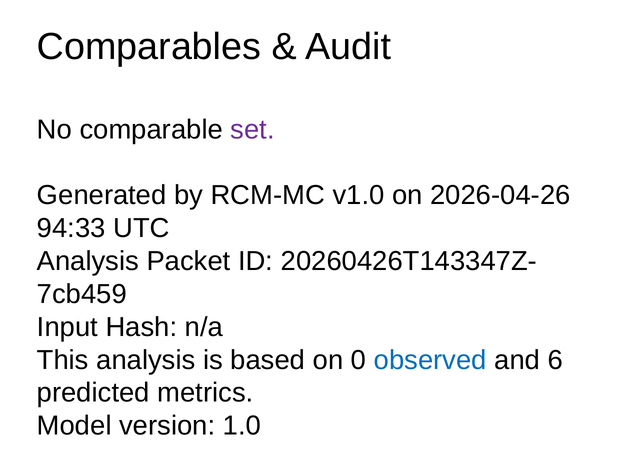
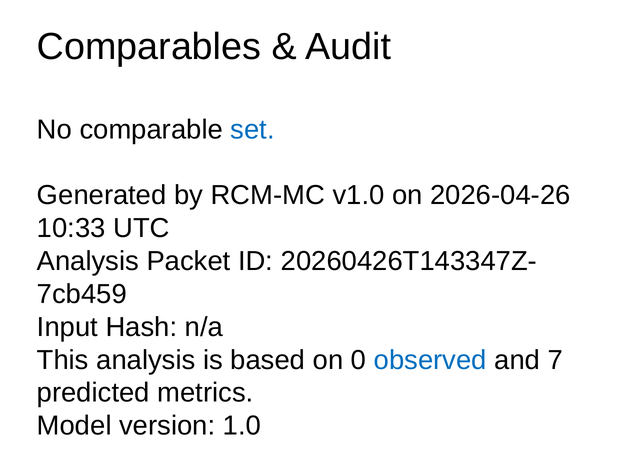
set colour: purple -> blue
94:33: 94:33 -> 10:33
6: 6 -> 7
